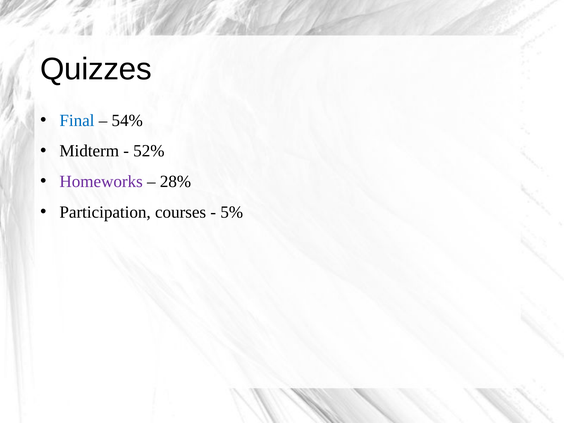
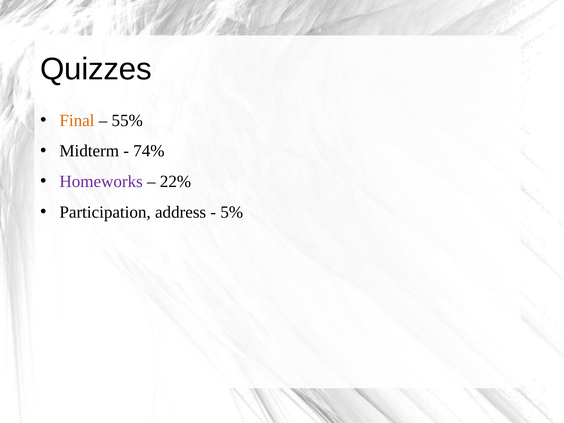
Final colour: blue -> orange
54%: 54% -> 55%
52%: 52% -> 74%
28%: 28% -> 22%
courses: courses -> address
